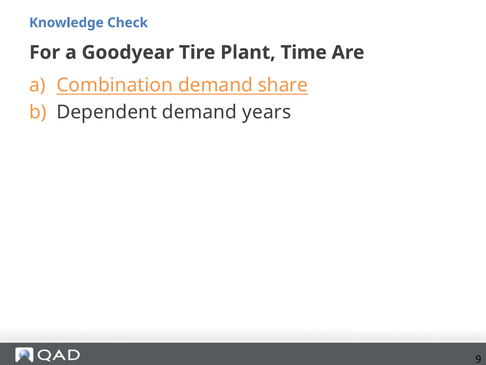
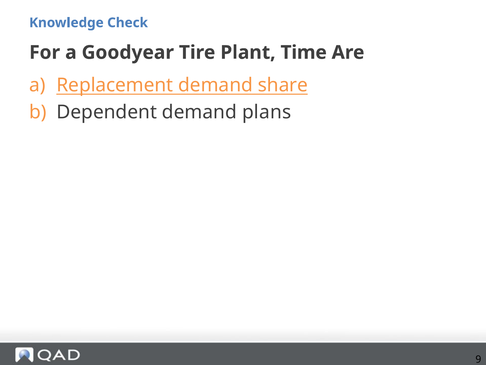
Combination: Combination -> Replacement
years: years -> plans
